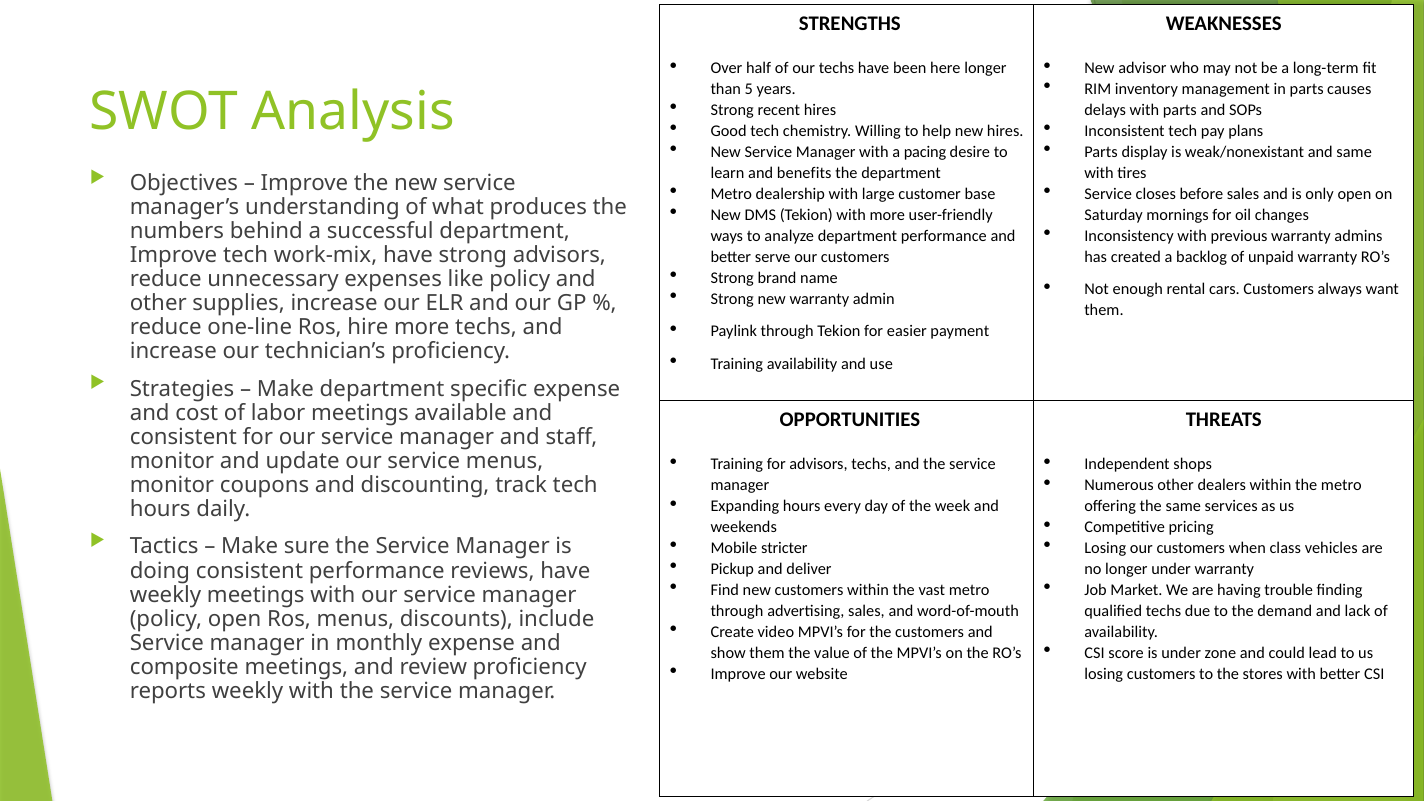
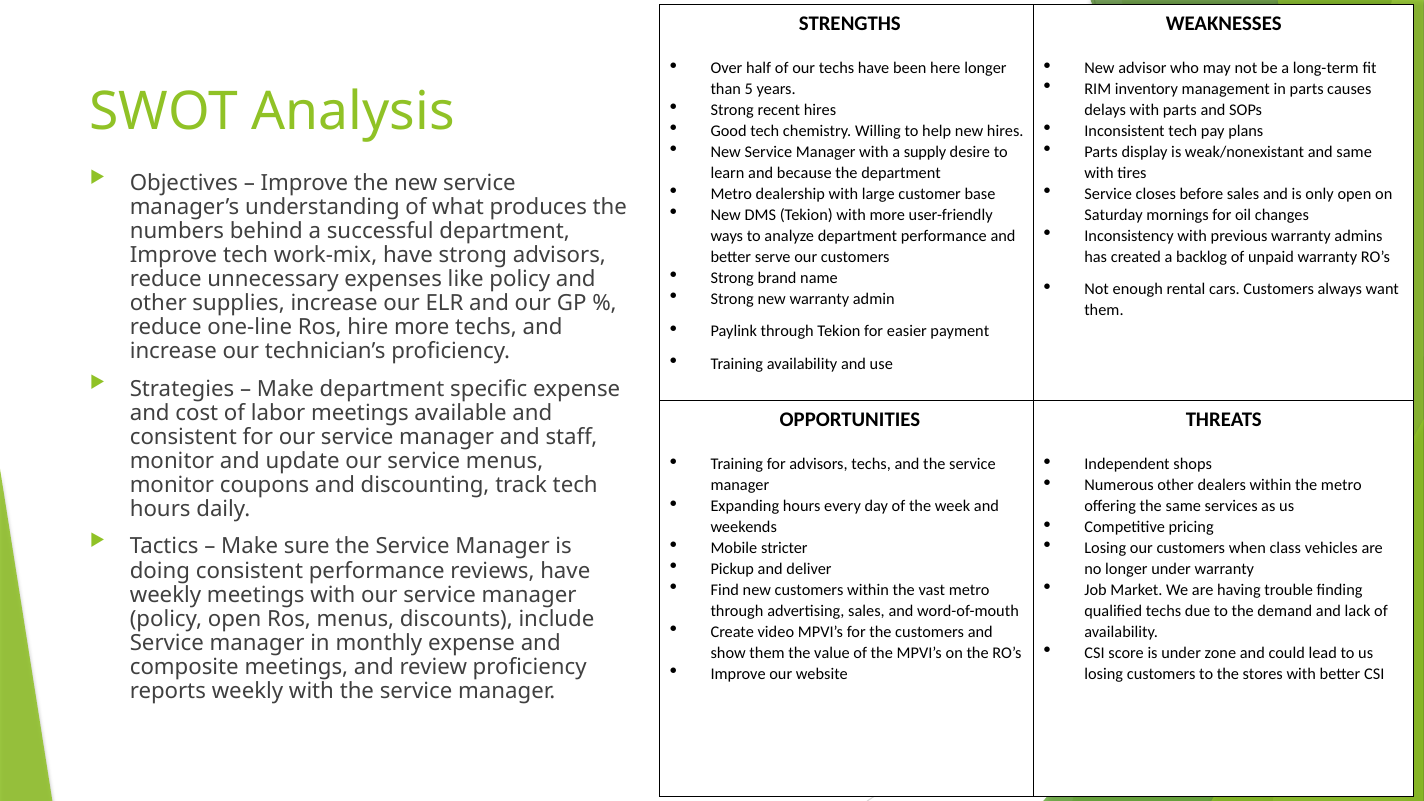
pacing: pacing -> supply
benefits: benefits -> because
